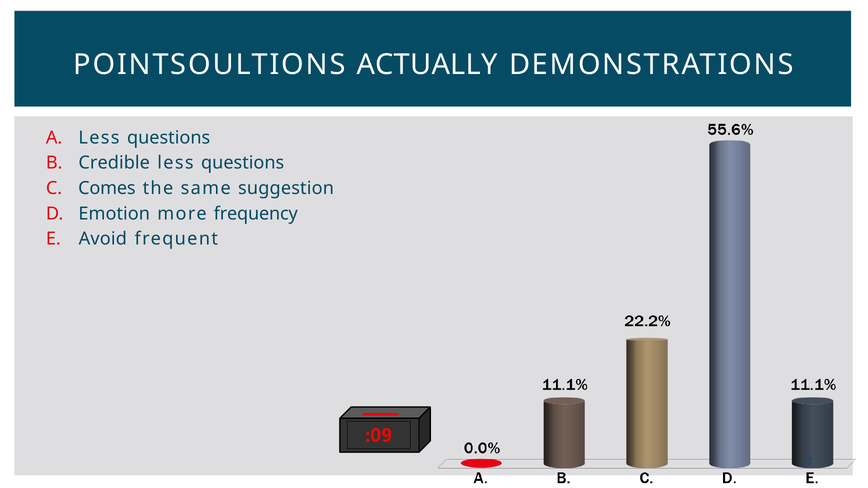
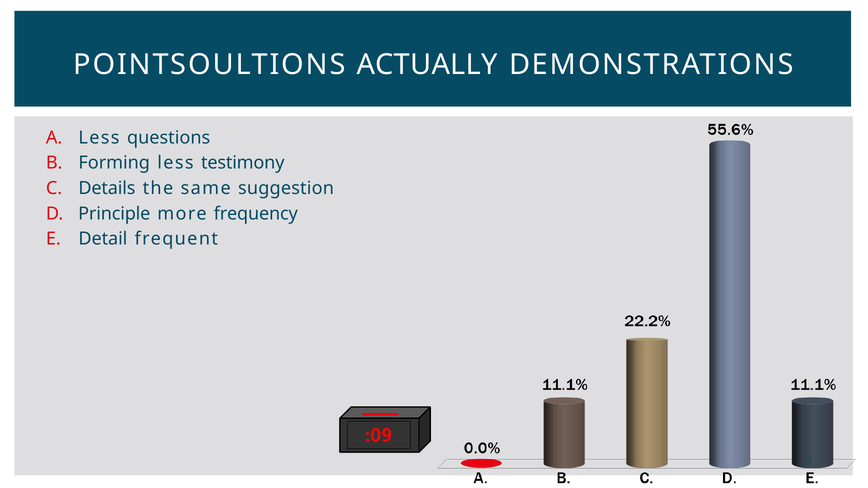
Credible: Credible -> Forming
questions at (243, 163): questions -> testimony
Comes: Comes -> Details
Emotion: Emotion -> Principle
Avoid: Avoid -> Detail
